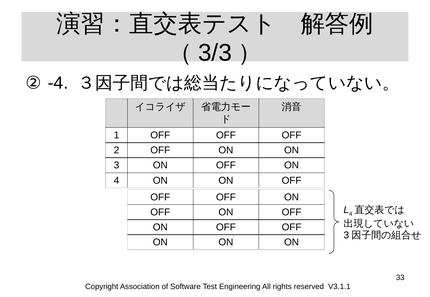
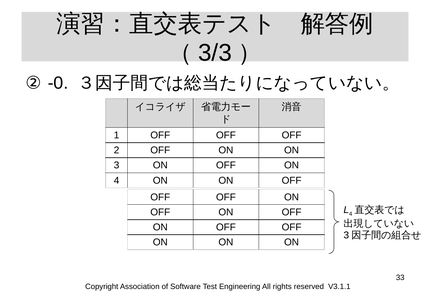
-4: -4 -> -0
